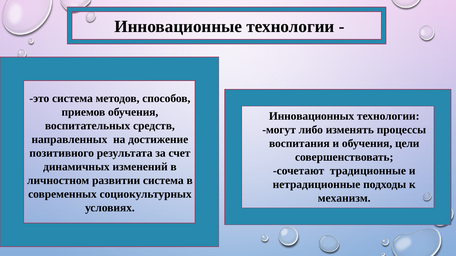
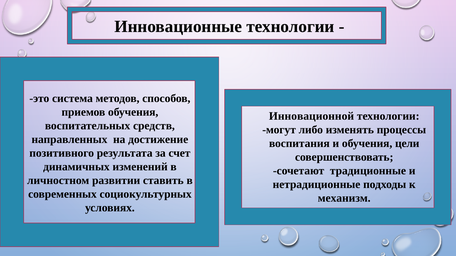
Инновационных: Инновационных -> Инновационной
развитии система: система -> ставить
